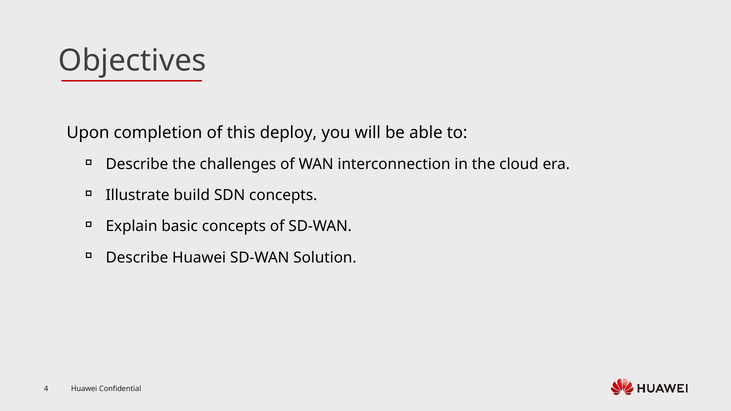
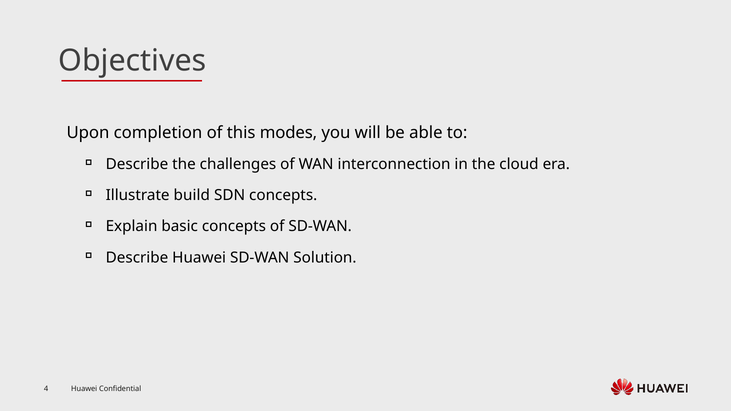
deploy: deploy -> modes
